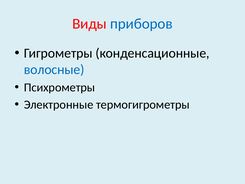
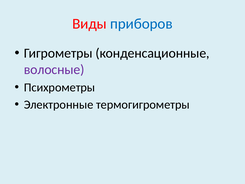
волосные colour: blue -> purple
